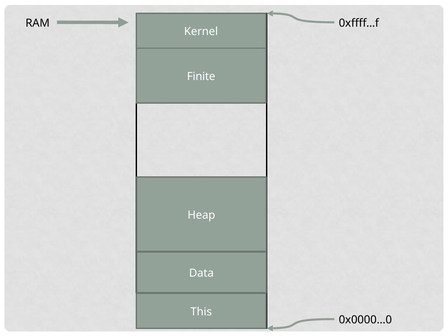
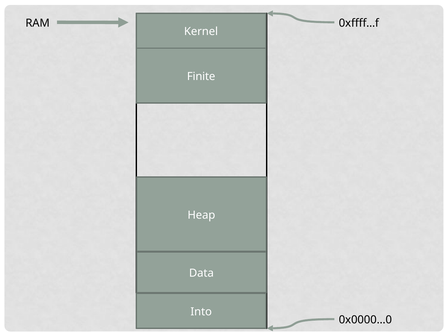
This: This -> Into
